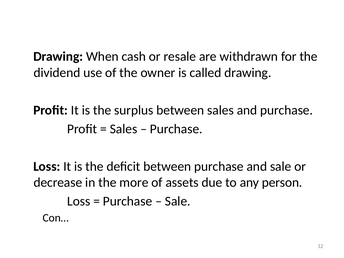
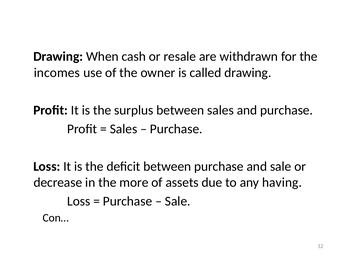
dividend: dividend -> incomes
person: person -> having
